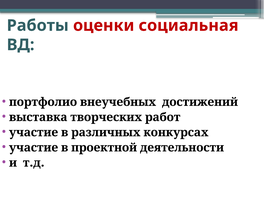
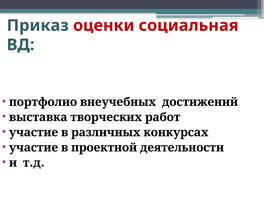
Работы: Работы -> Приказ
